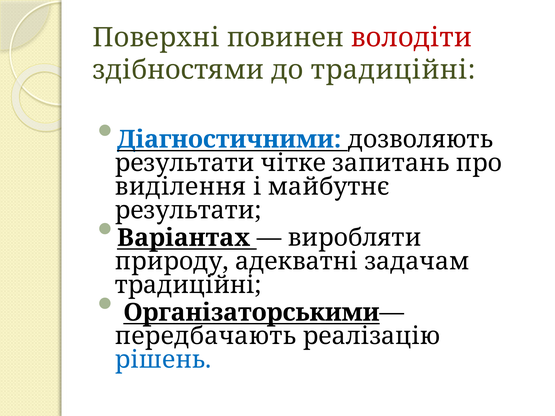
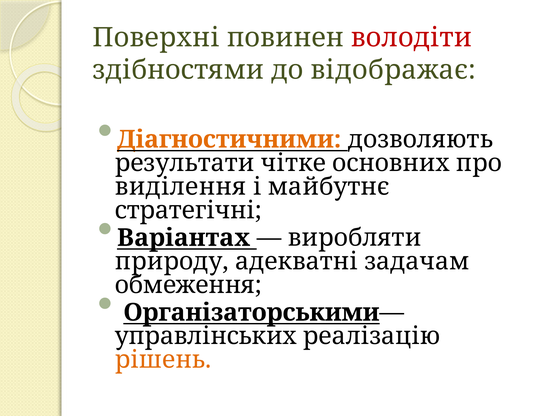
до традиційні: традиційні -> відображає
Діагностичними colour: blue -> orange
запитань: запитань -> основних
результати at (188, 211): результати -> стратегічні
традиційні at (188, 285): традиційні -> обмеження
передбачають: передбачають -> управлінських
рішень colour: blue -> orange
